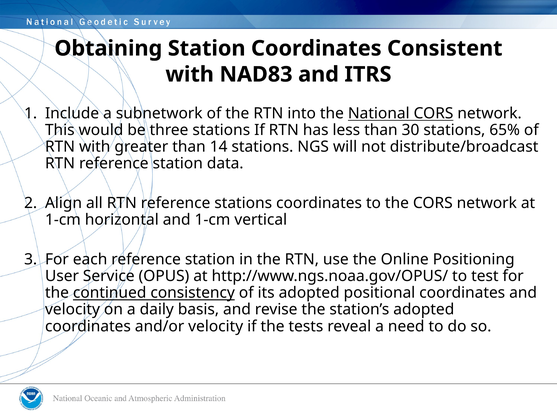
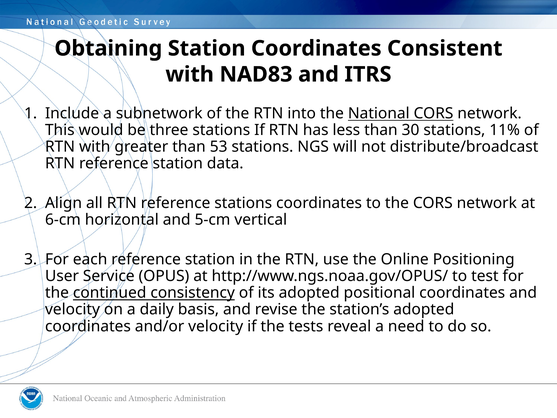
65%: 65% -> 11%
14: 14 -> 53
1-cm at (63, 220): 1-cm -> 6-cm
and 1-cm: 1-cm -> 5-cm
